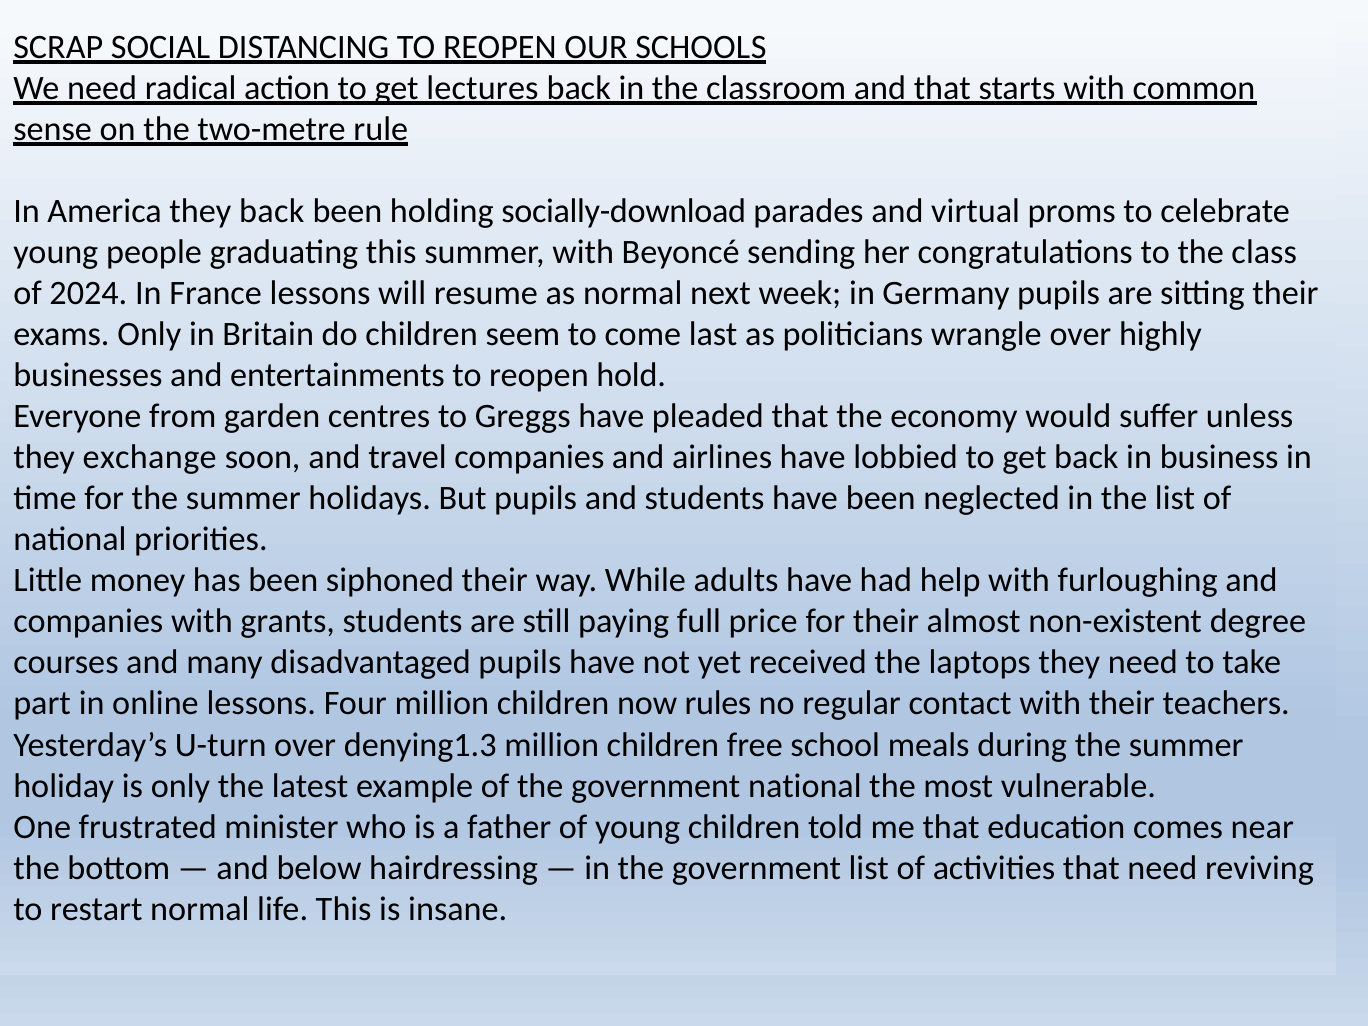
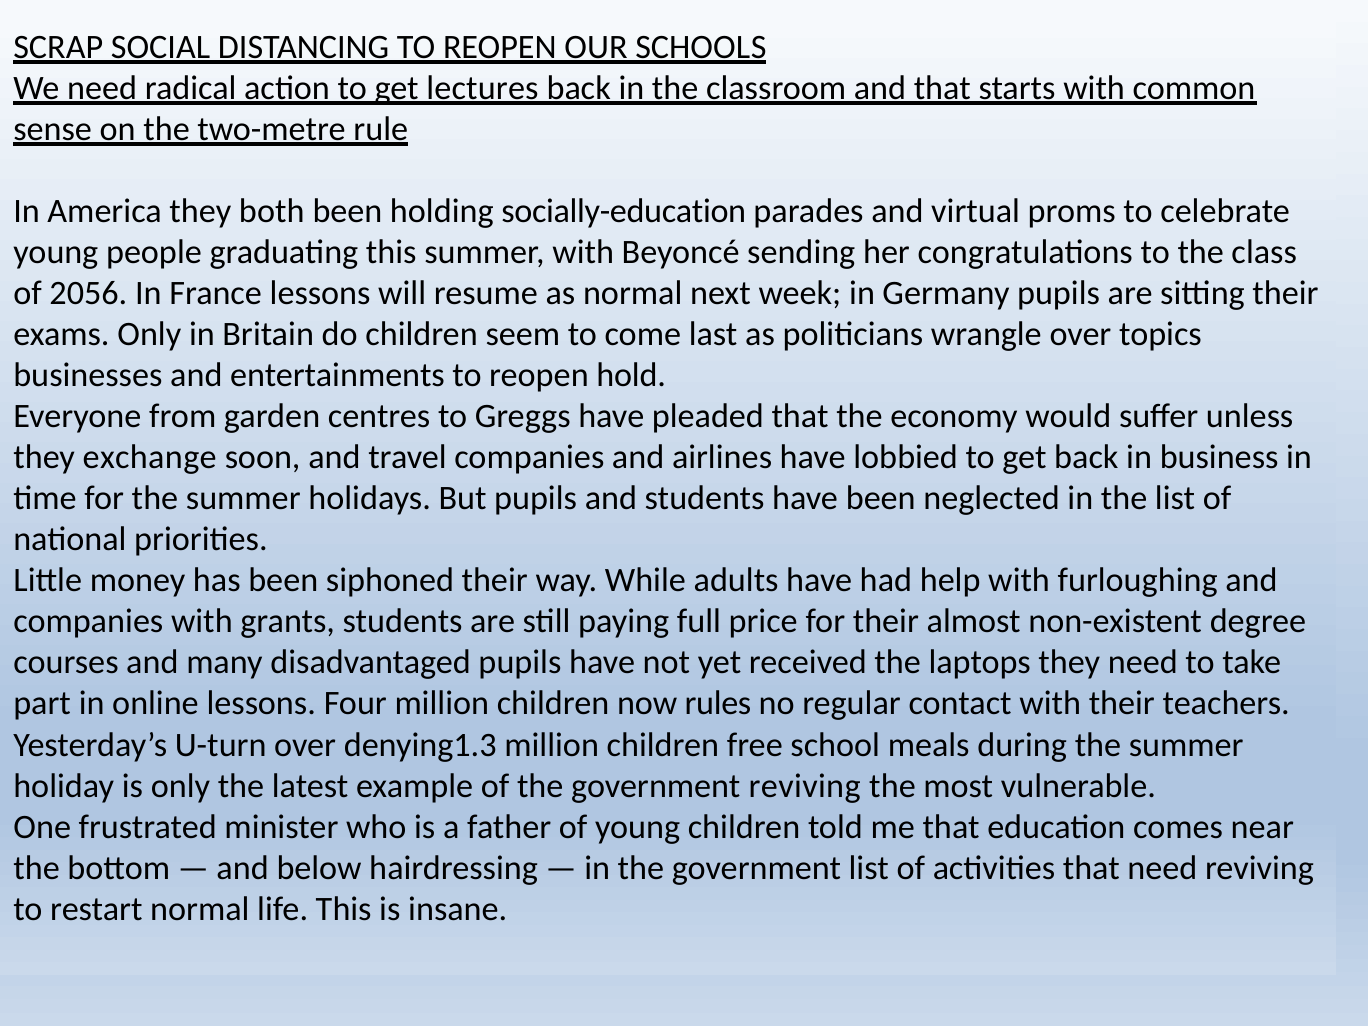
they back: back -> both
socially-download: socially-download -> socially-education
2024: 2024 -> 2056
highly: highly -> topics
government national: national -> reviving
